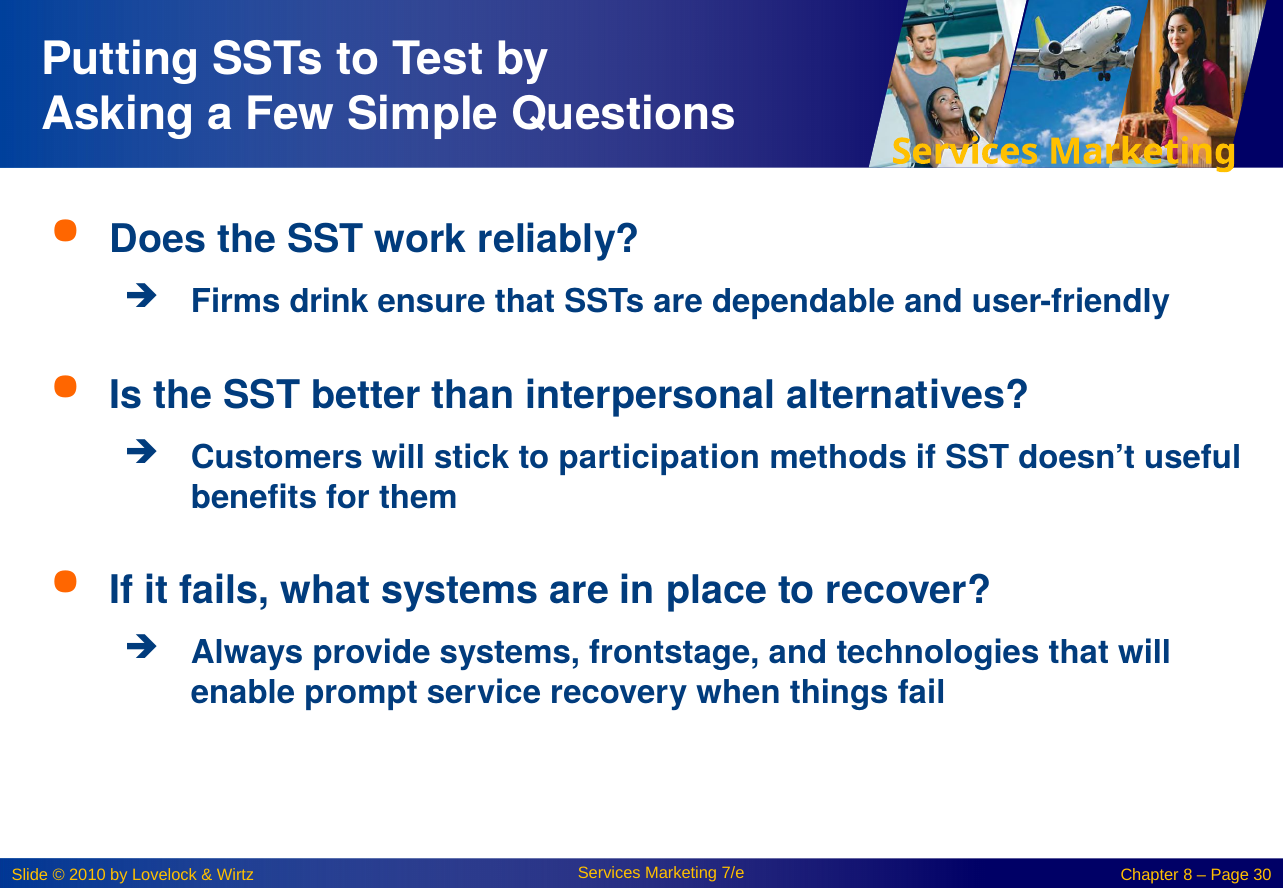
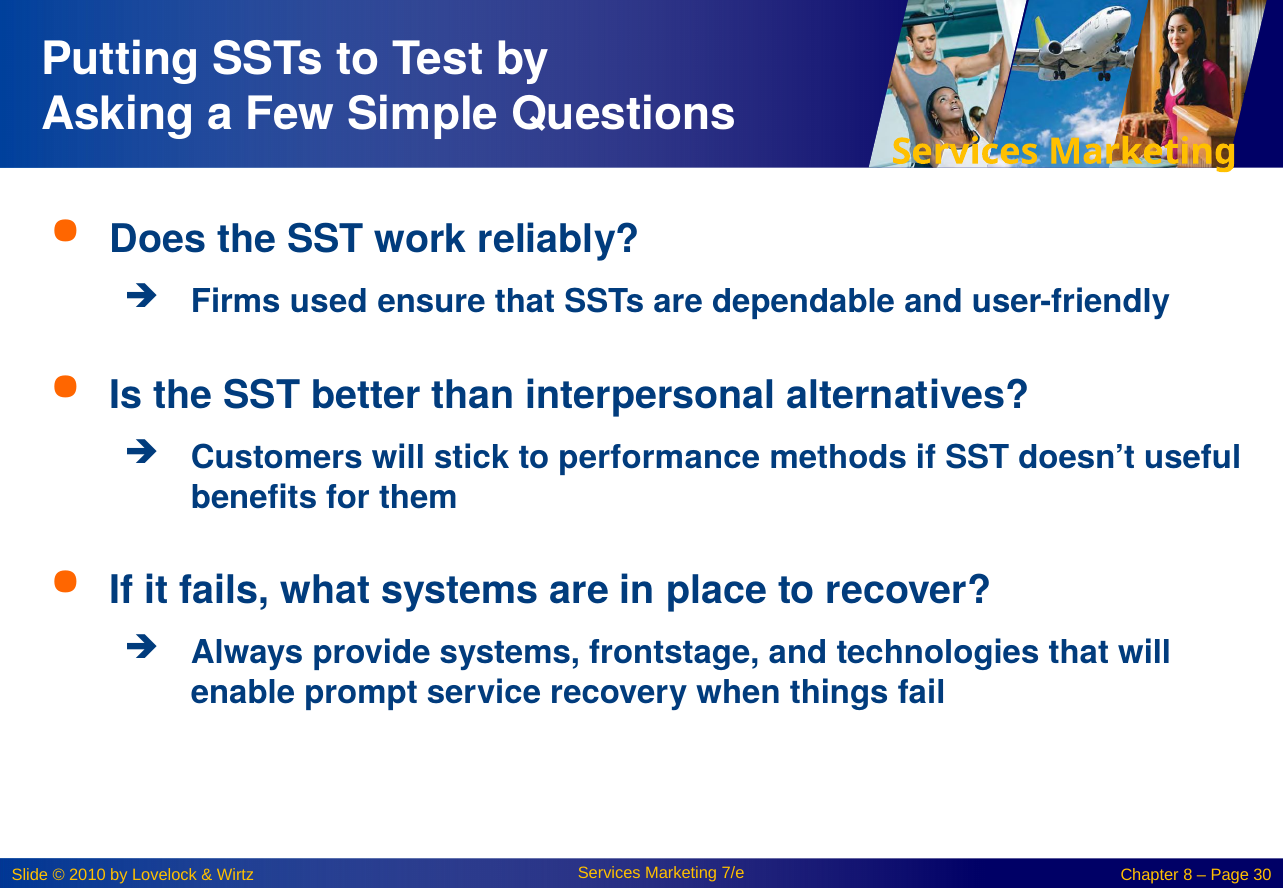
drink: drink -> used
participation: participation -> performance
